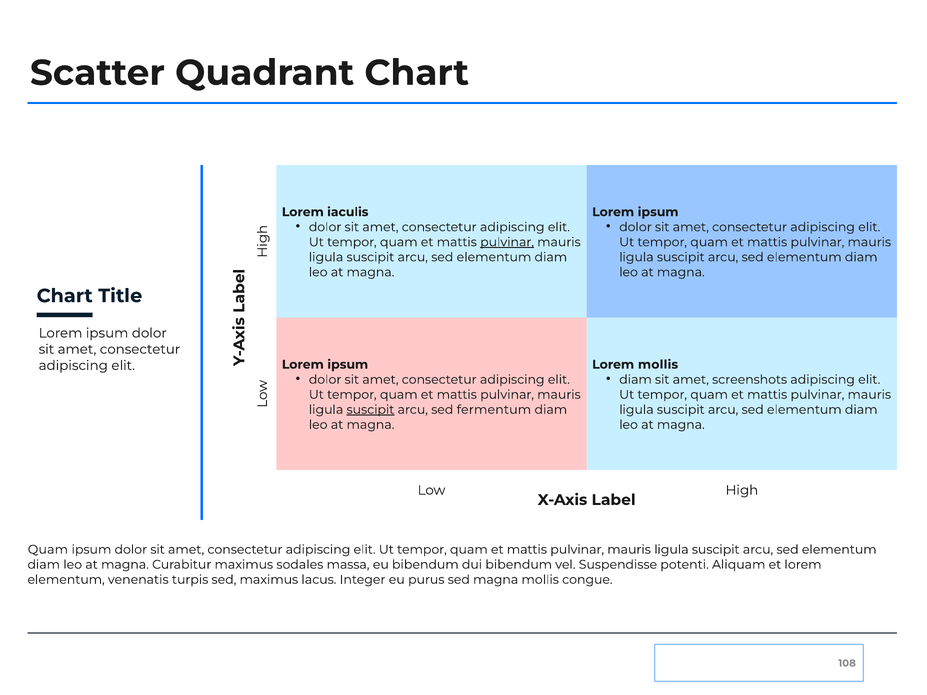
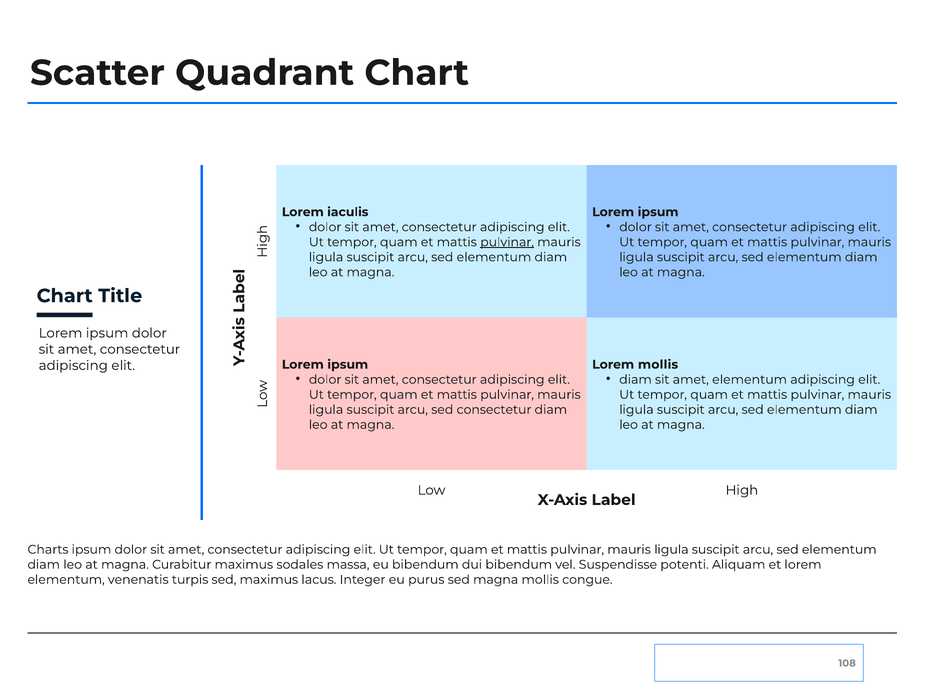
amet screenshots: screenshots -> elementum
suscipit at (370, 410) underline: present -> none
sed fermentum: fermentum -> consectetur
Quam at (48, 550): Quam -> Charts
